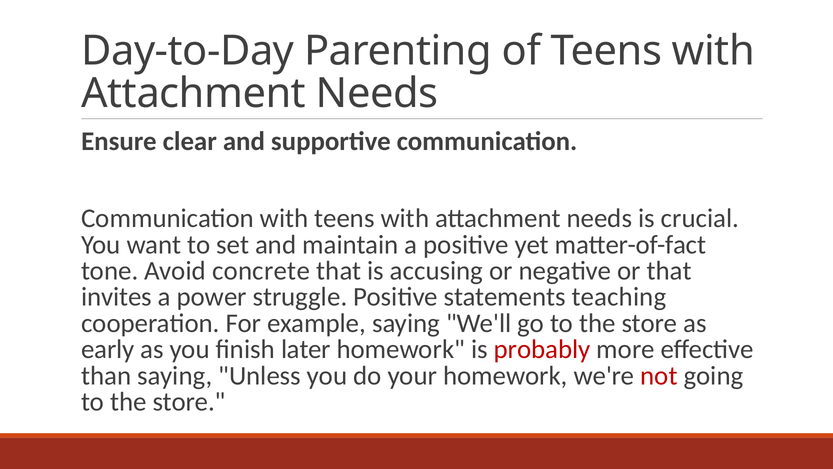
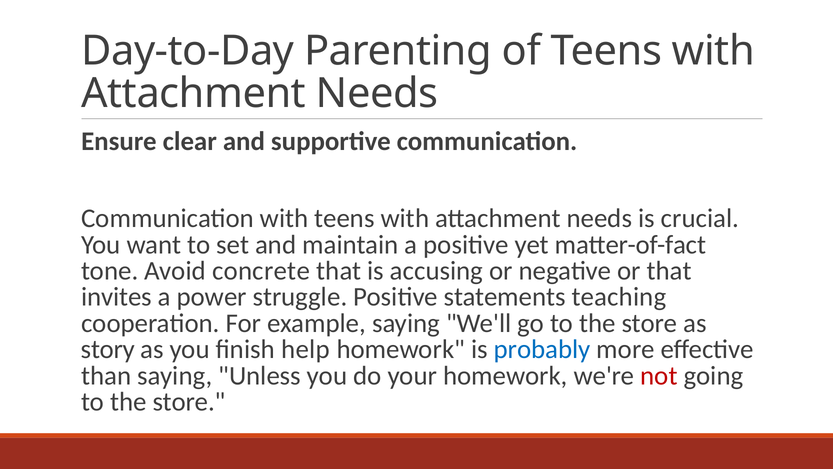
early: early -> story
later: later -> help
probably colour: red -> blue
